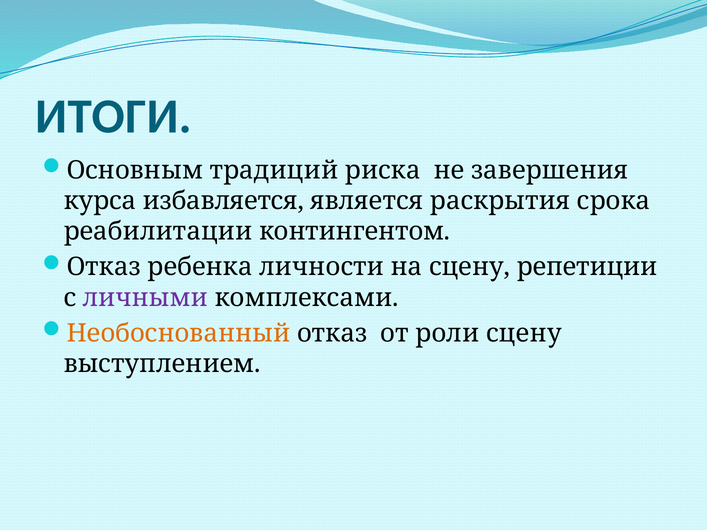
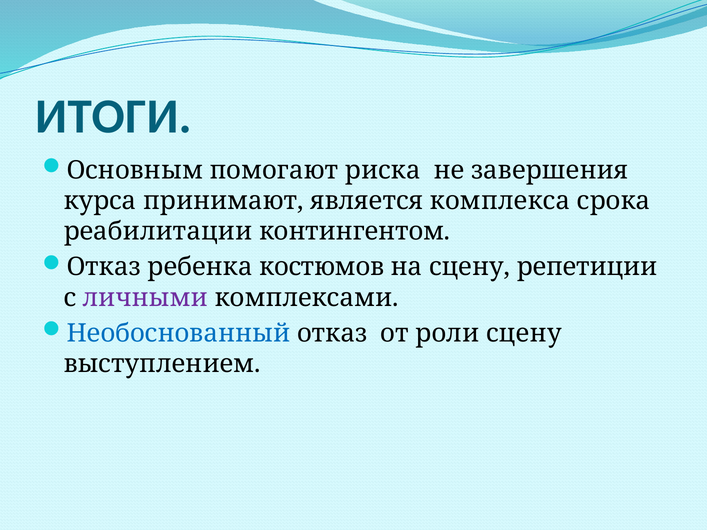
традиций: традиций -> помогают
избавляется: избавляется -> принимают
раскрытия: раскрытия -> комплекса
личности: личности -> костюмов
Необоснованный colour: orange -> blue
